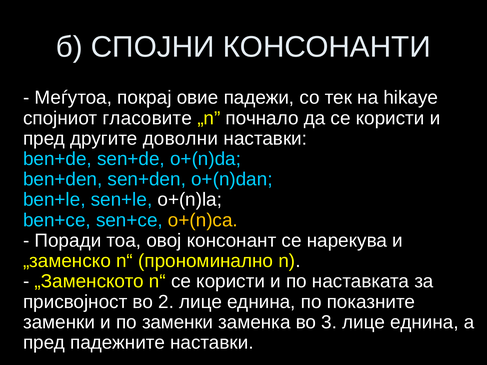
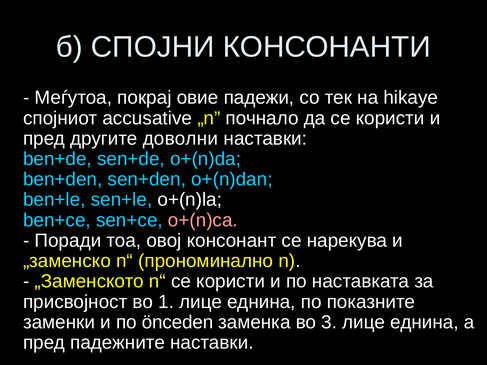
гласовите: гласовите -> accusative
o+(n)ca colour: yellow -> pink
2: 2 -> 1
по заменки: заменки -> önceden
